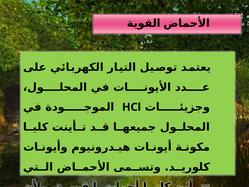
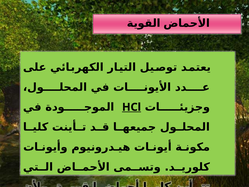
HCl underline: none -> present
